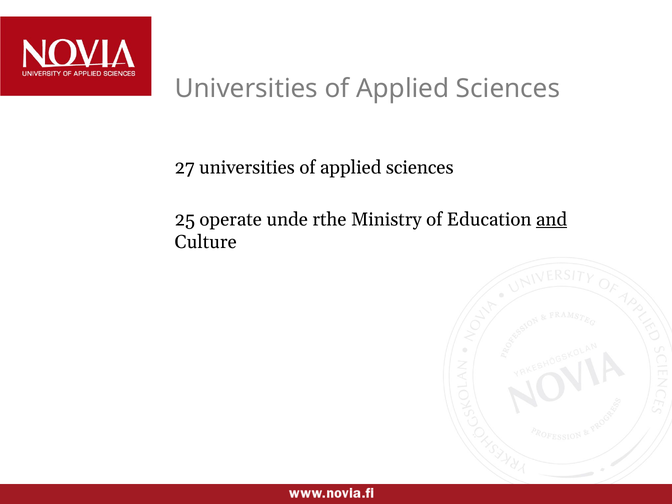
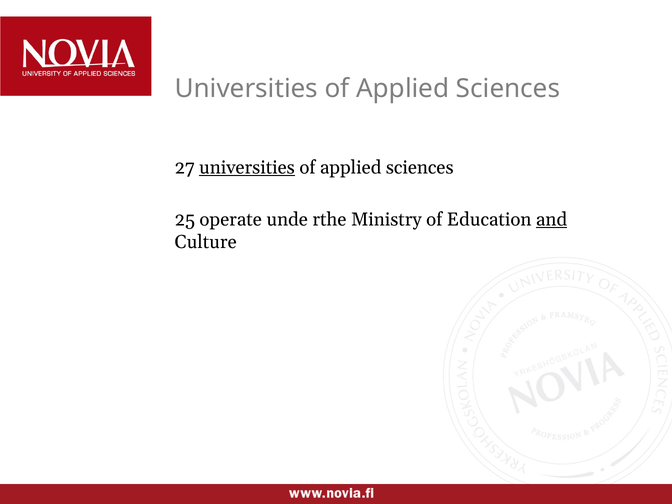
universities at (247, 167) underline: none -> present
